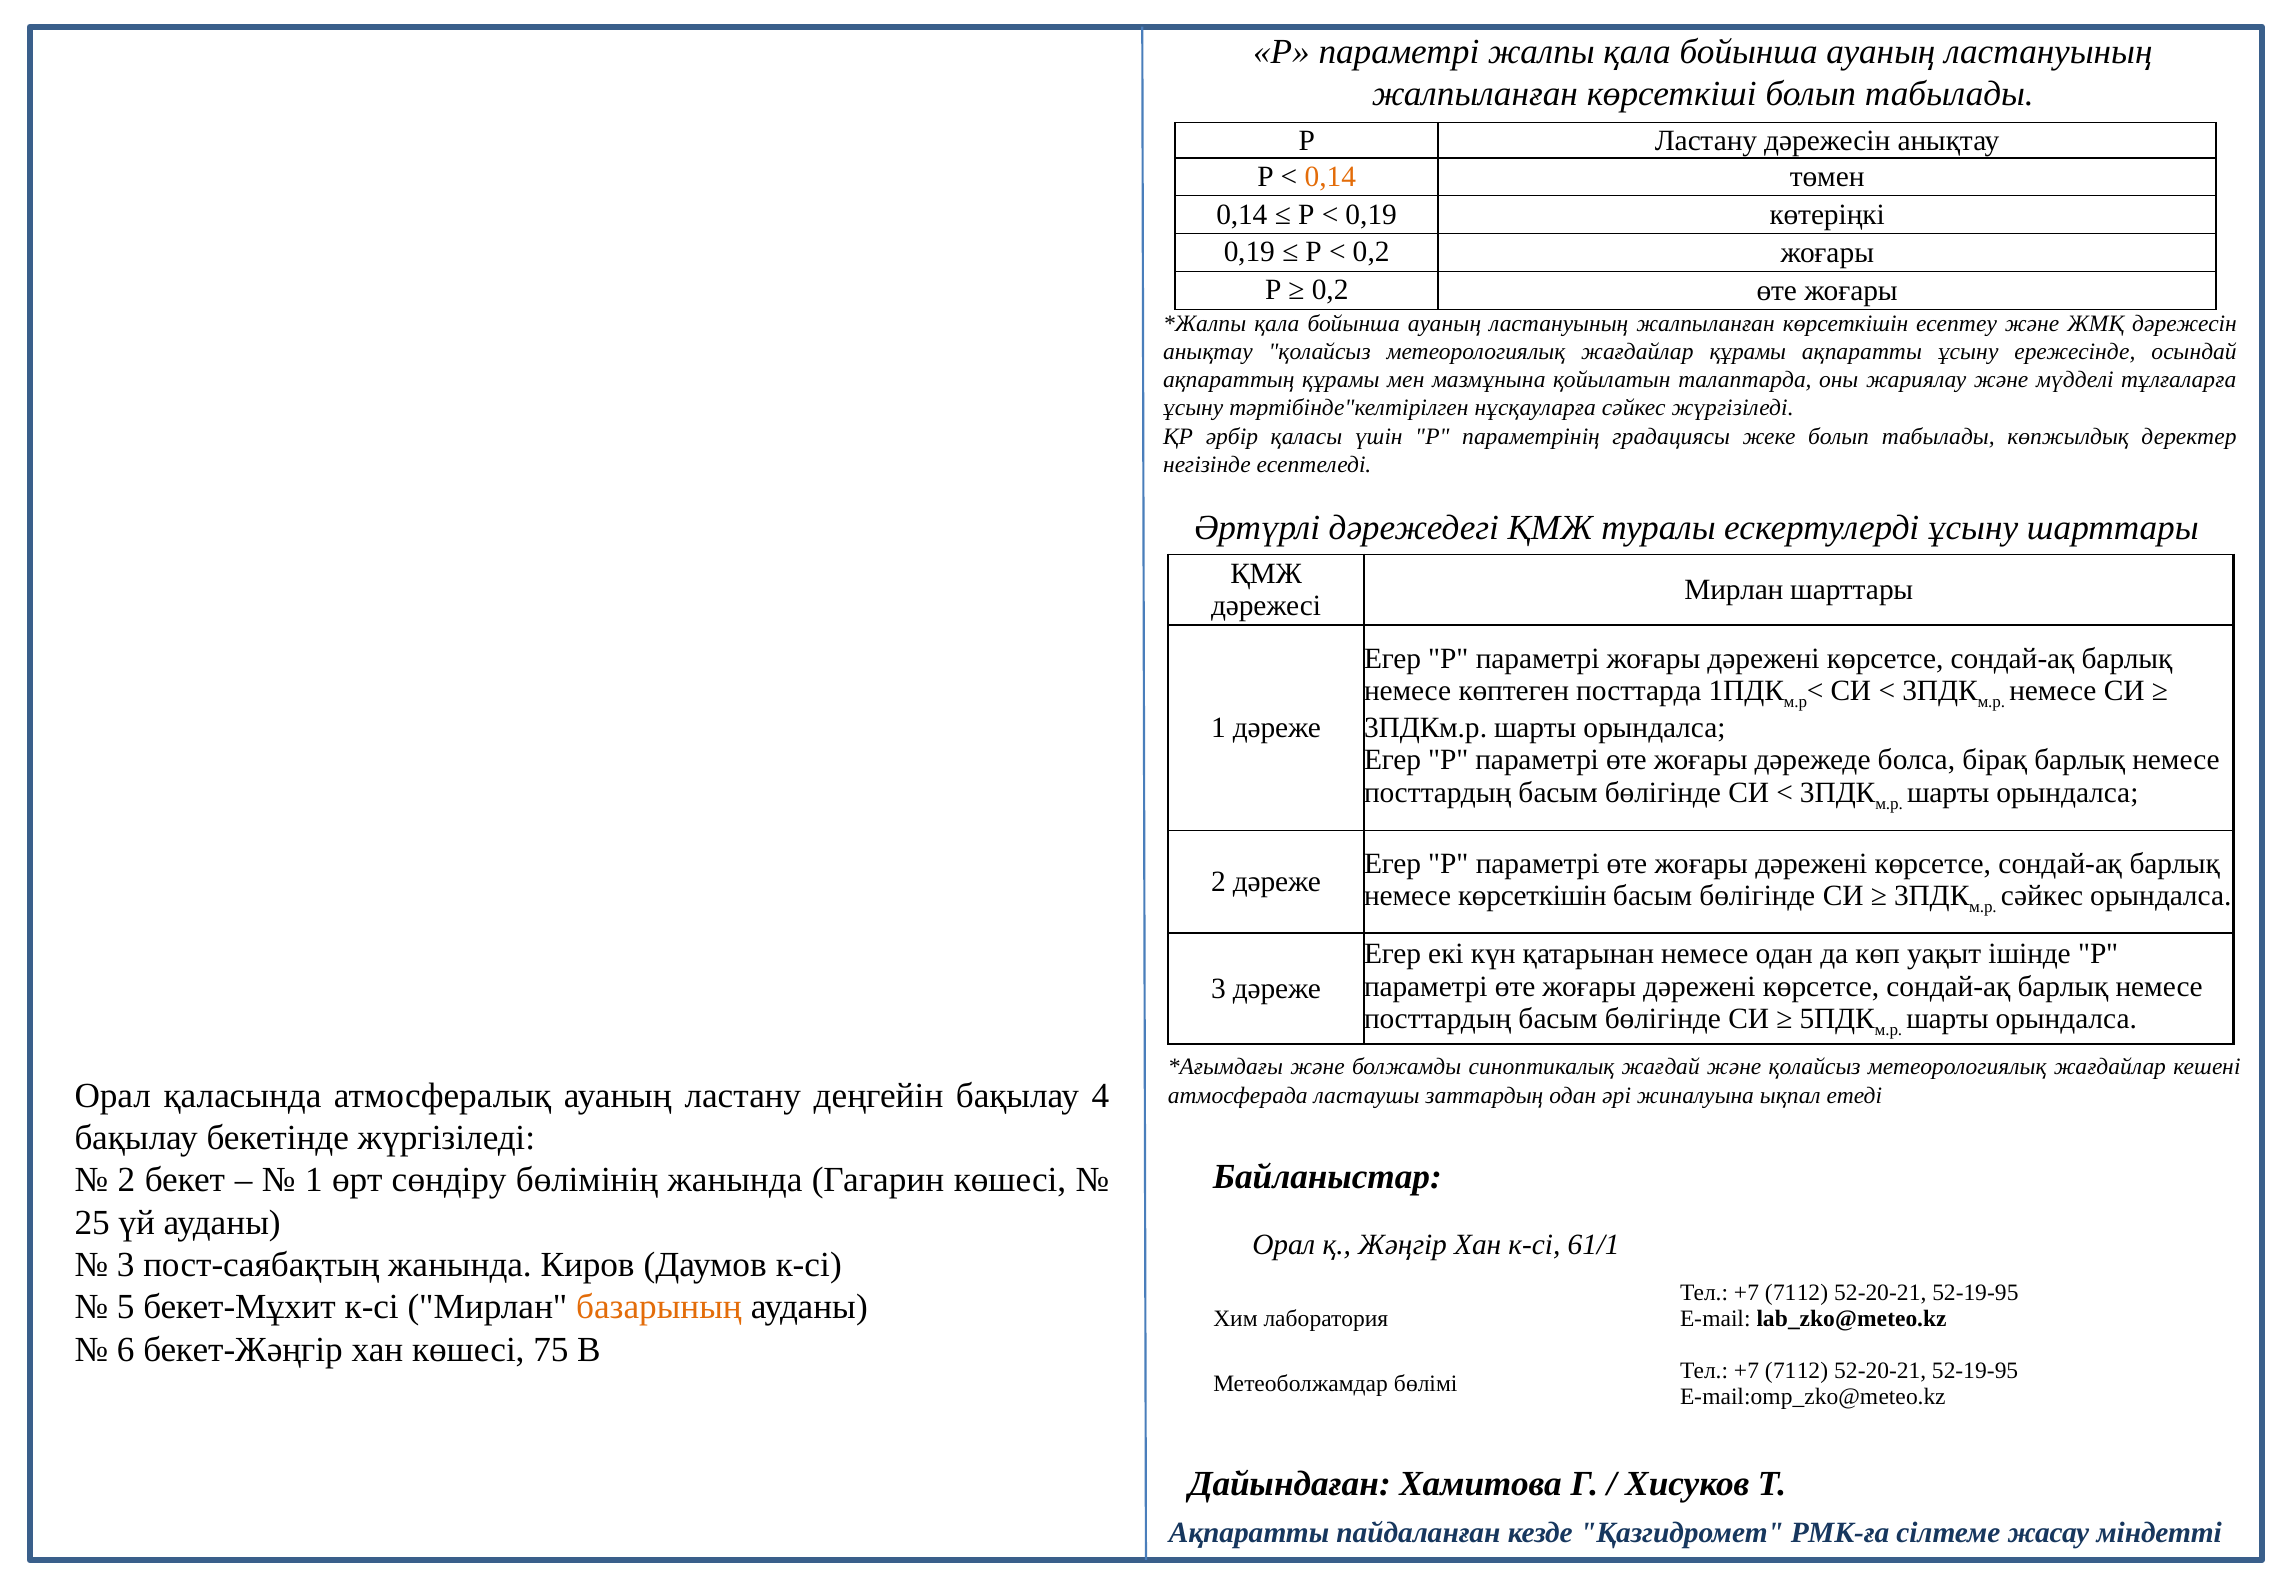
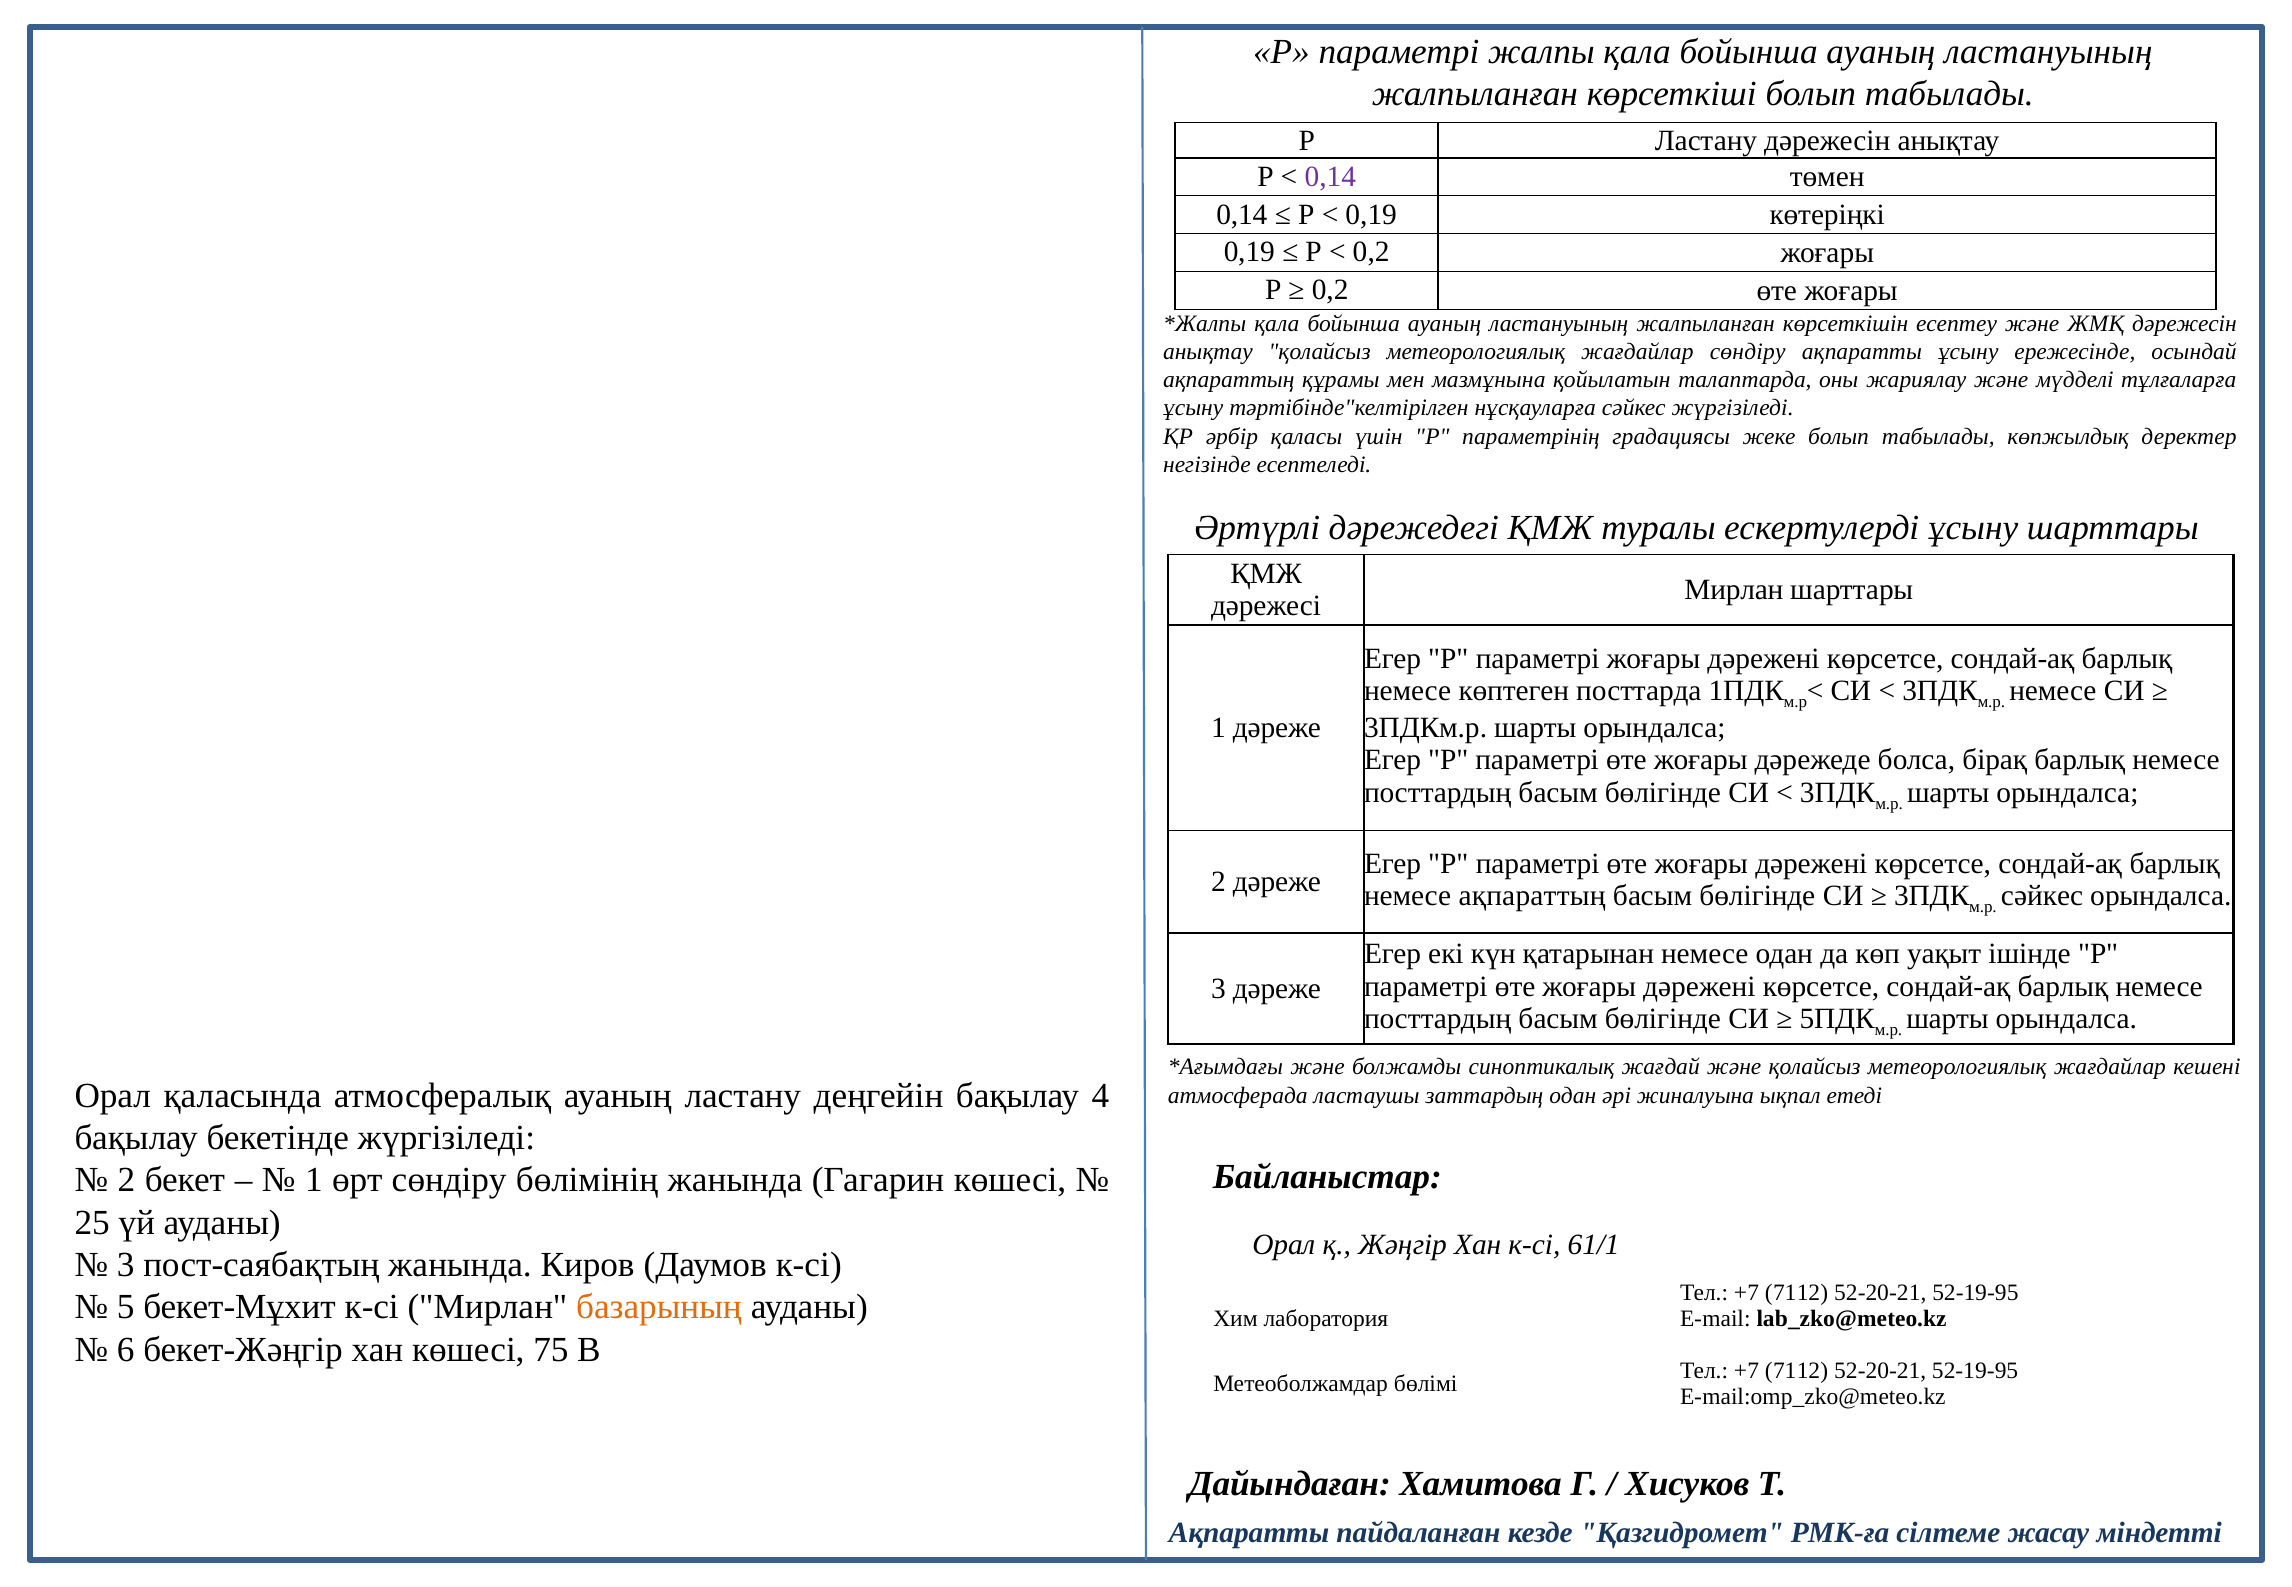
0,14 at (1330, 177) colour: orange -> purple
жағдайлар құрамы: құрамы -> сөндіру
немесе көрсеткішін: көрсеткішін -> ақпараттың
